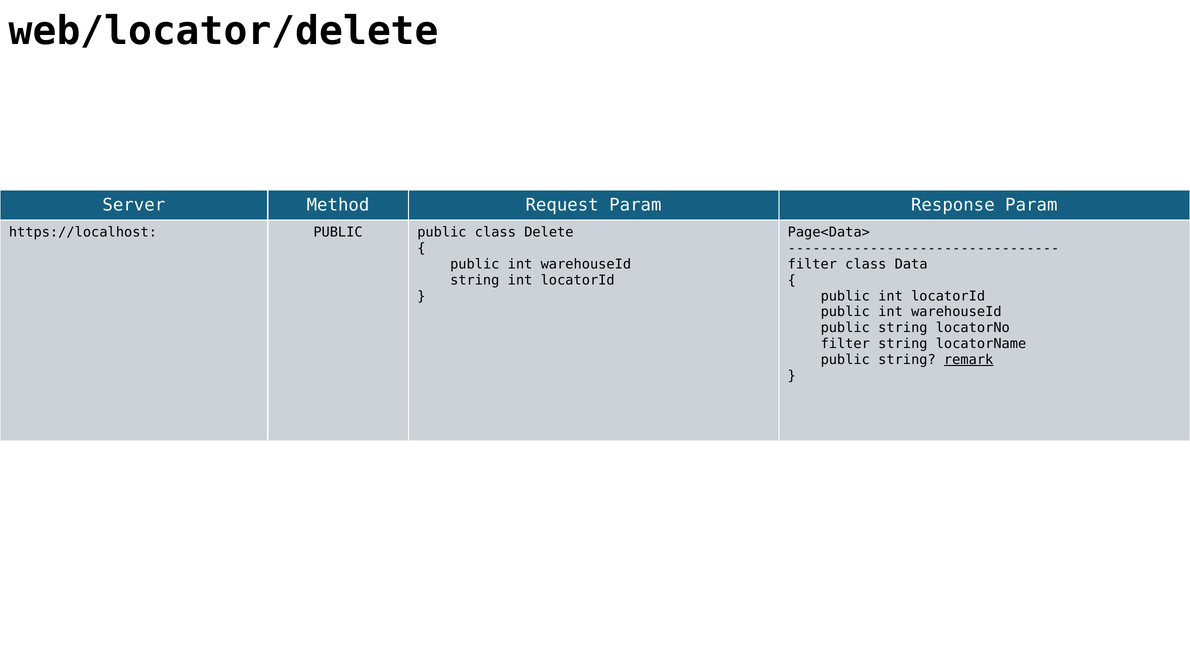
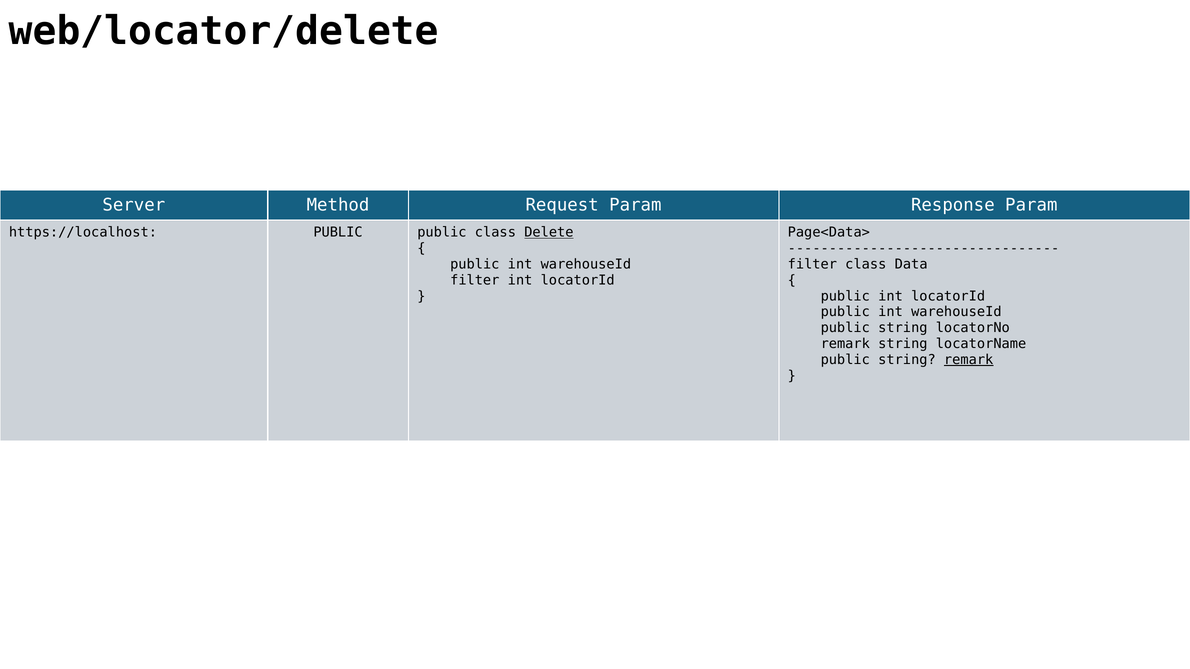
Delete underline: none -> present
string at (475, 280): string -> filter
filter at (845, 344): filter -> remark
